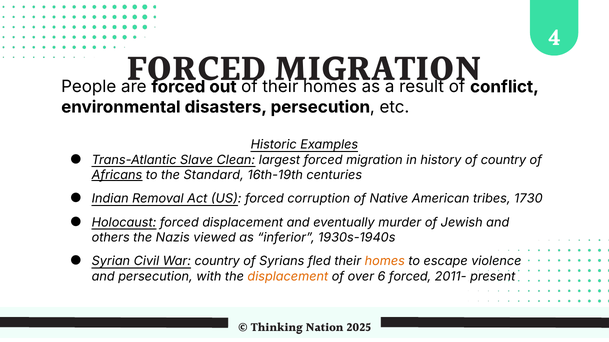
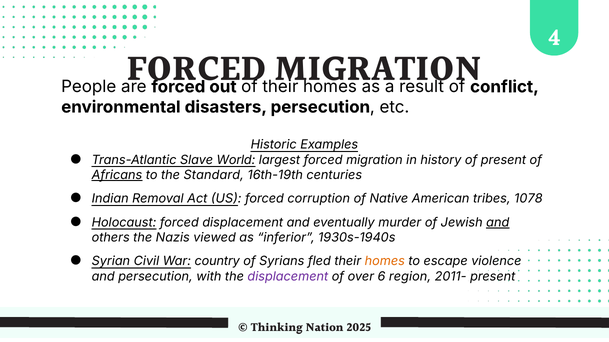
Clean: Clean -> World
of country: country -> present
1730: 1730 -> 1078
and at (498, 223) underline: none -> present
displacement at (288, 277) colour: orange -> purple
6 forced: forced -> region
